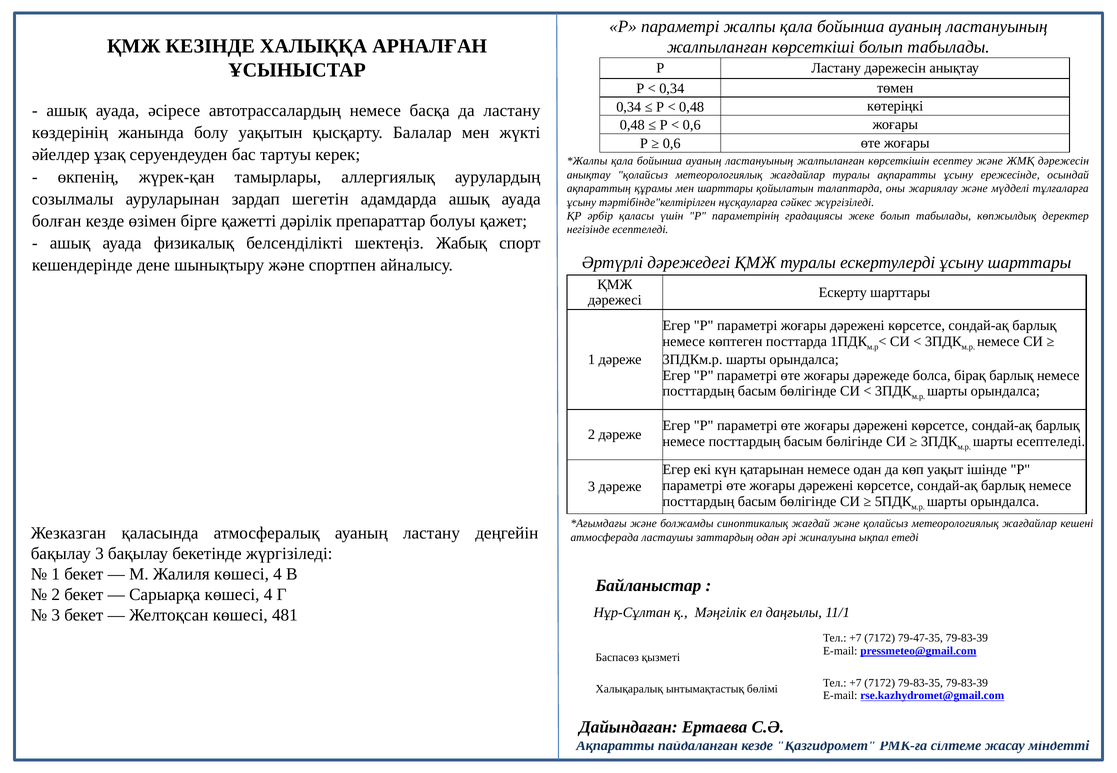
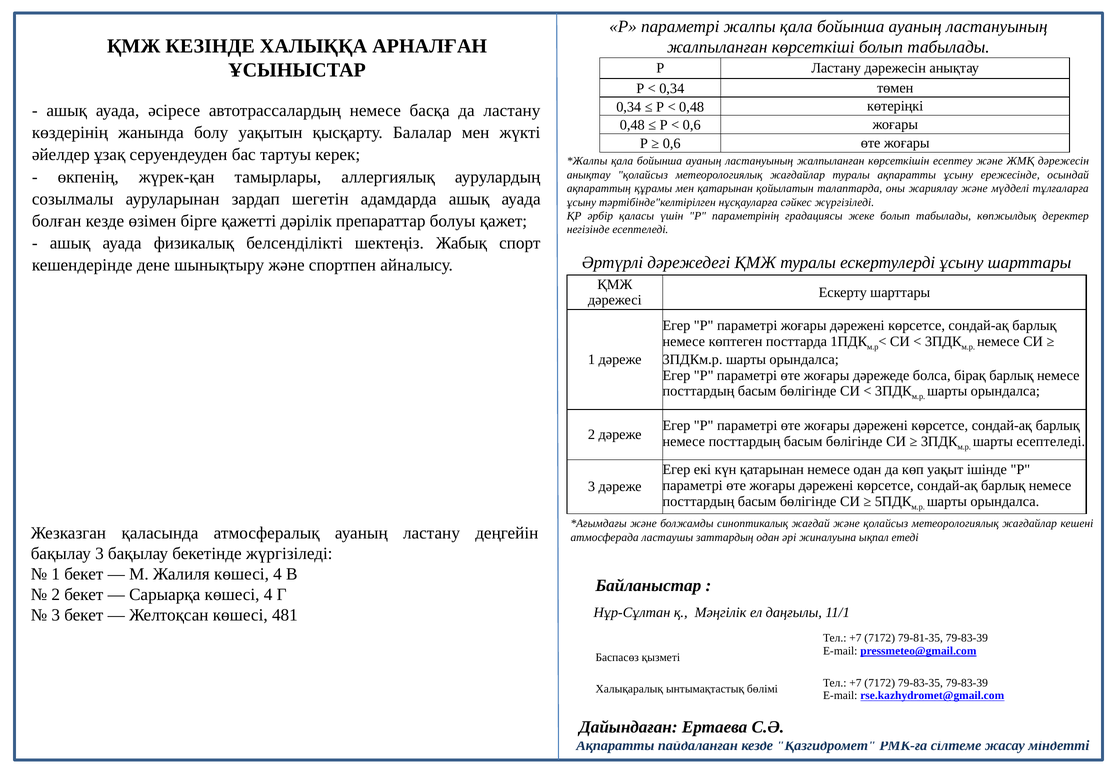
мен шарттары: шарттары -> қатарынан
79-47-35: 79-47-35 -> 79-81-35
